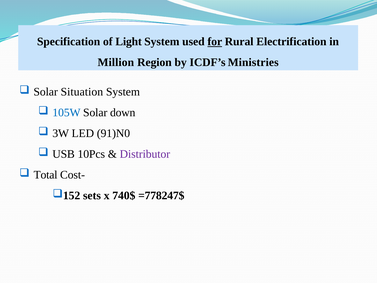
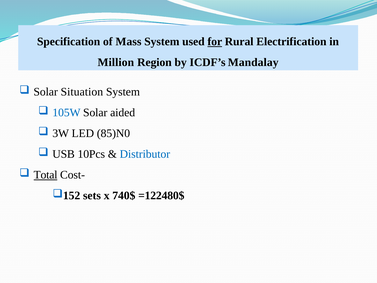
Light: Light -> Mass
Ministries: Ministries -> Mandalay
down: down -> aided
91)N0: 91)N0 -> 85)N0
Distributor colour: purple -> blue
Total underline: none -> present
=778247$: =778247$ -> =122480$
